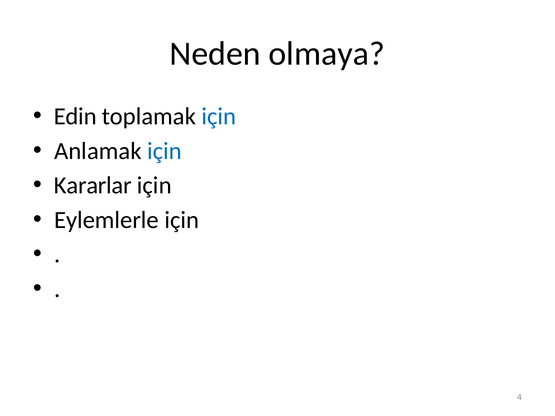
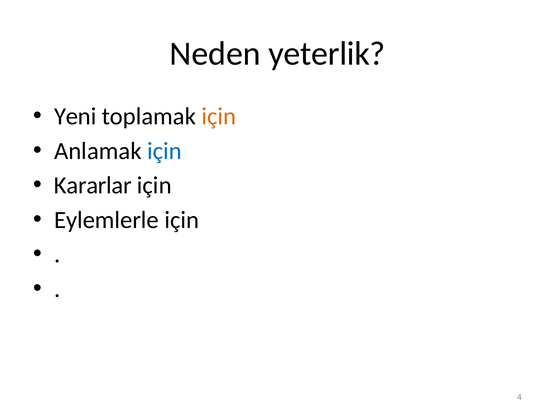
olmaya: olmaya -> yeterlik
Edin: Edin -> Yeni
için at (219, 116) colour: blue -> orange
